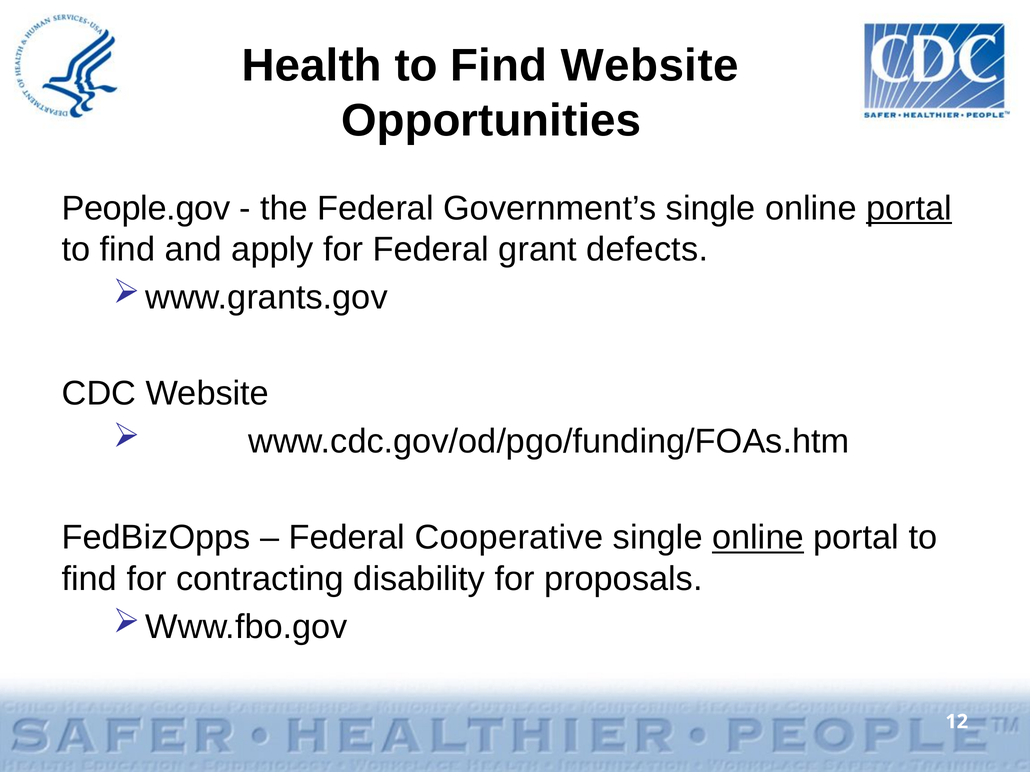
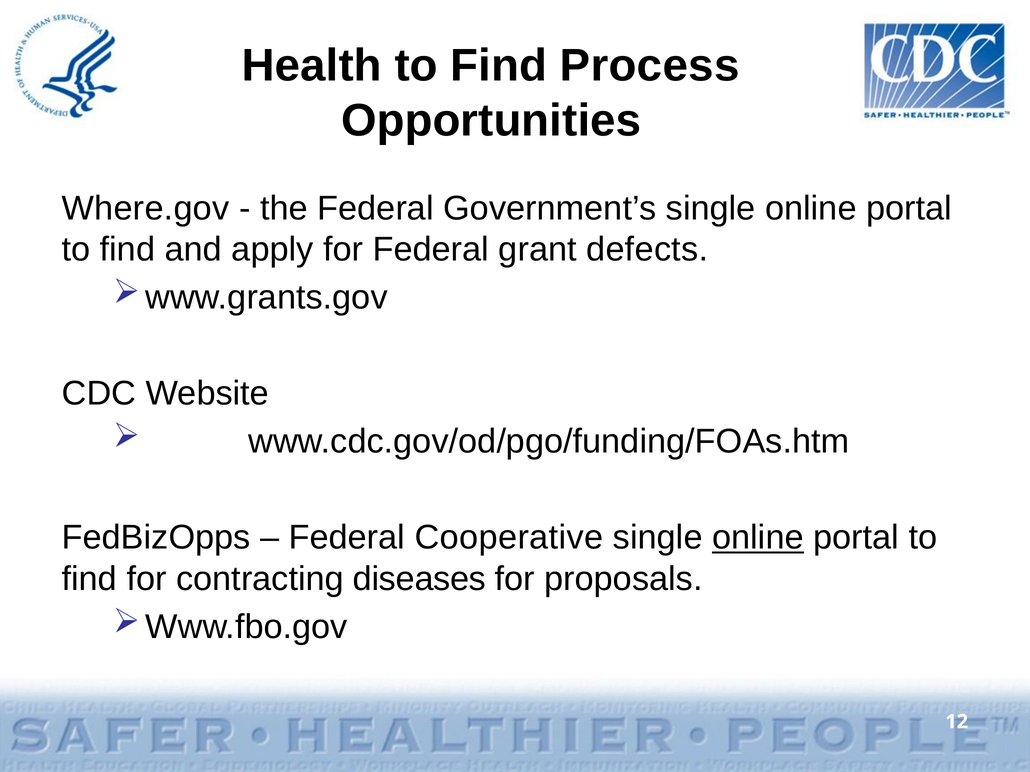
Find Website: Website -> Process
People.gov: People.gov -> Where.gov
portal at (909, 208) underline: present -> none
disability: disability -> diseases
